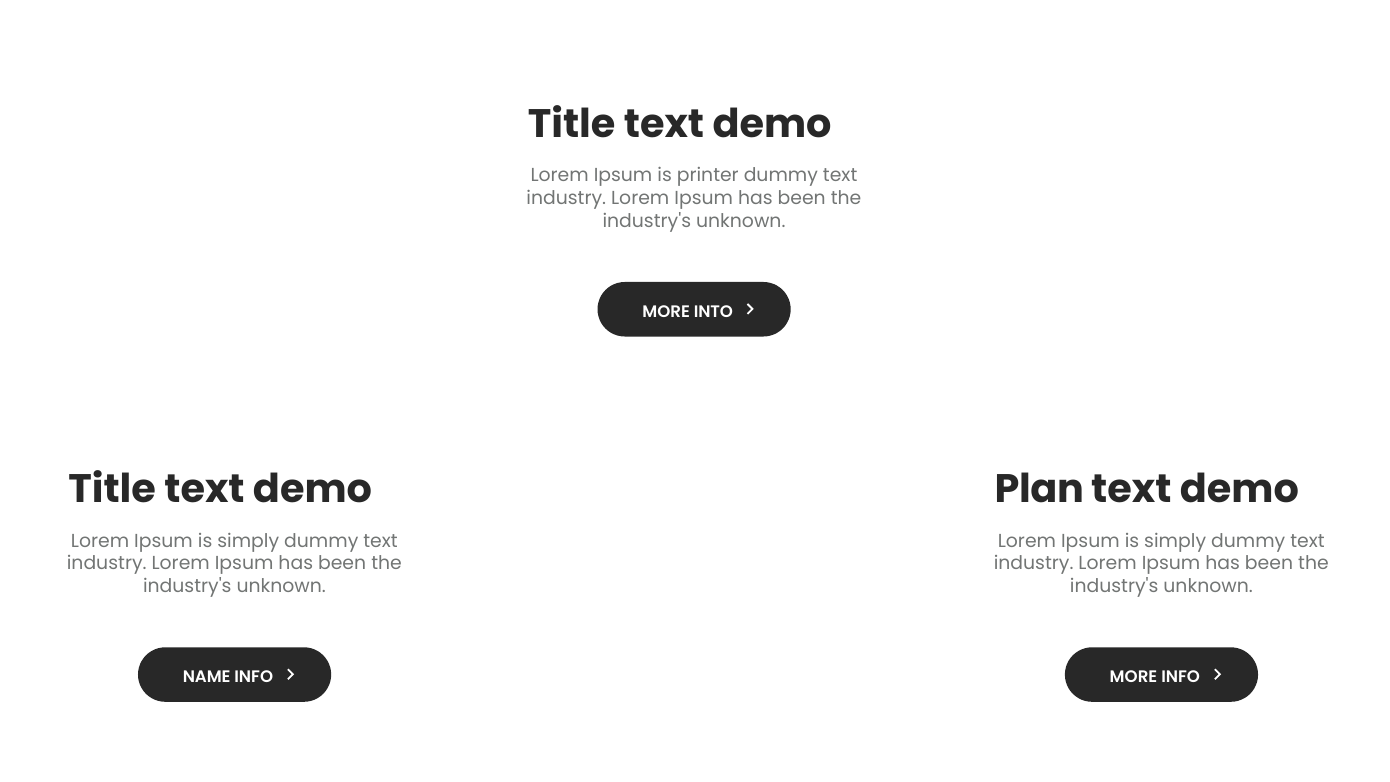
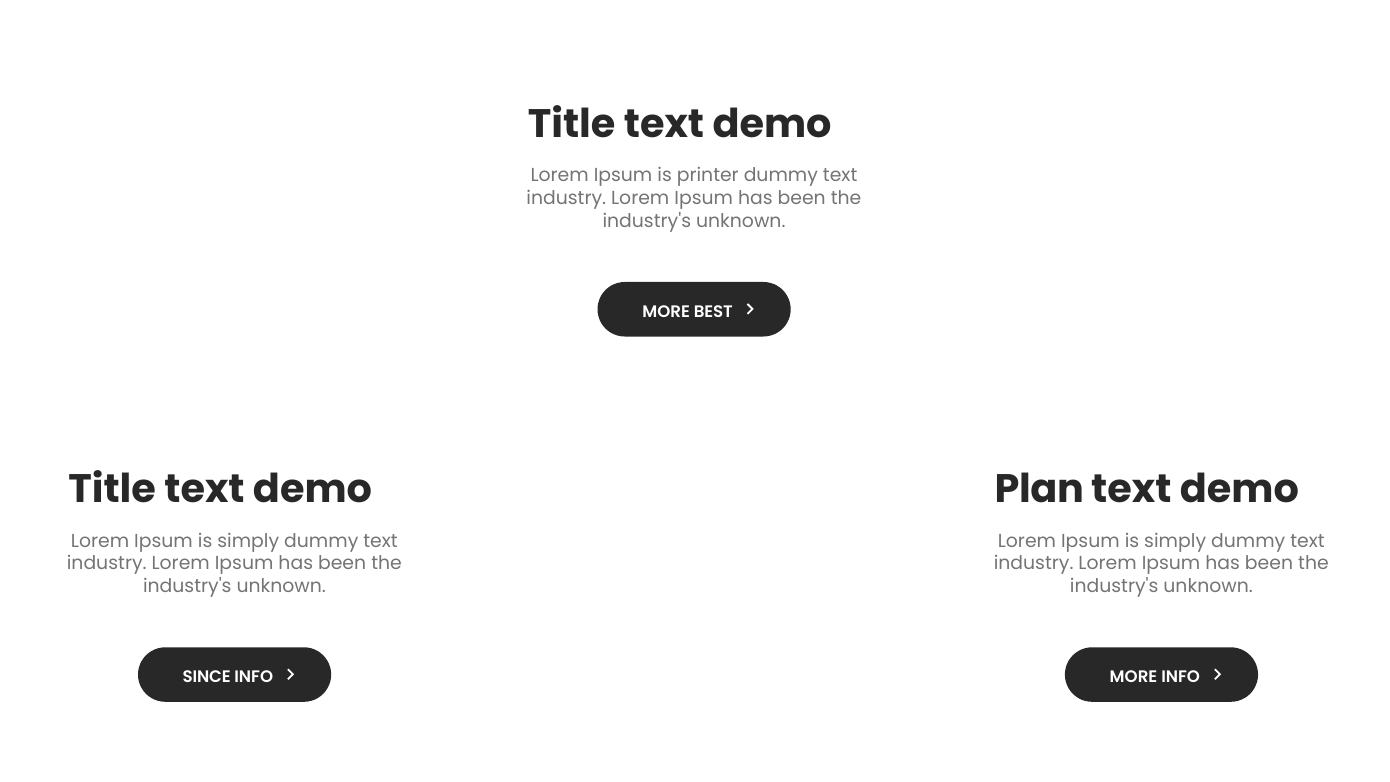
INTO: INTO -> BEST
NAME: NAME -> SINCE
